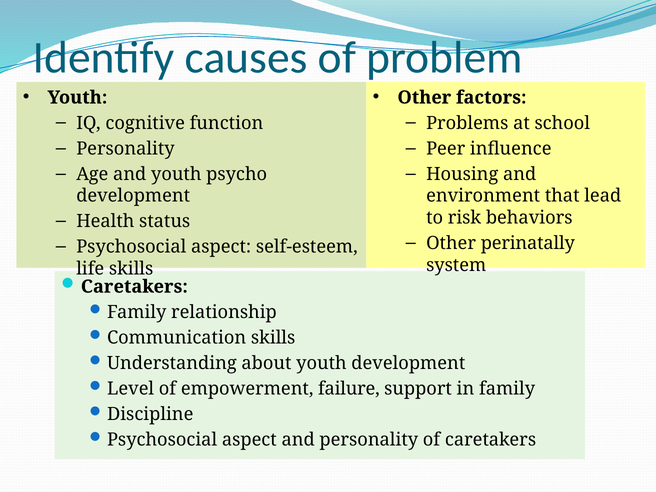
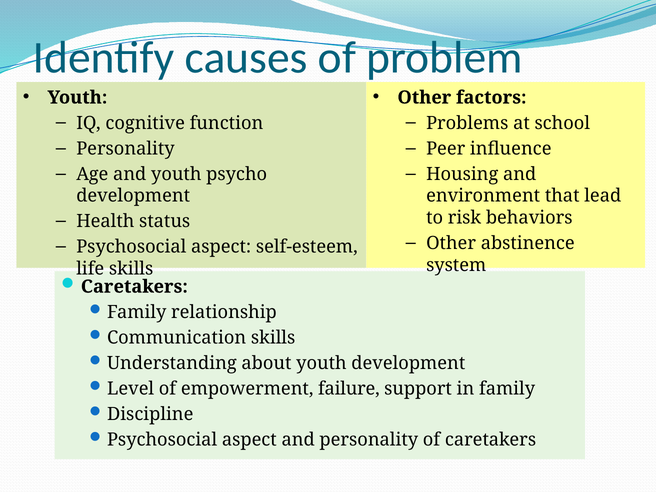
perinatally: perinatally -> abstinence
